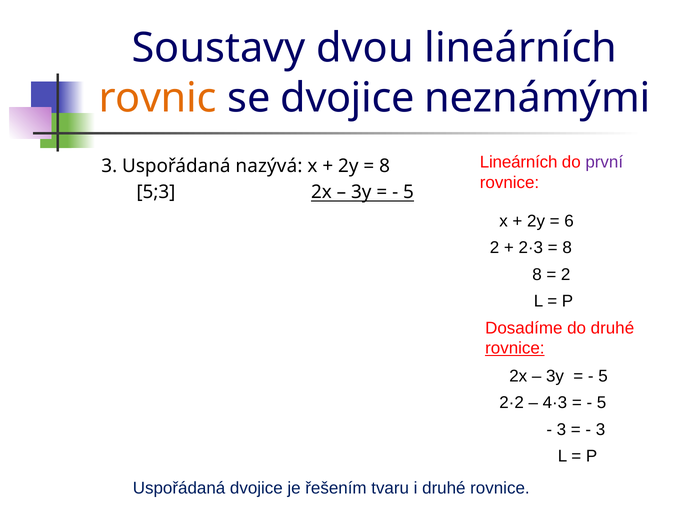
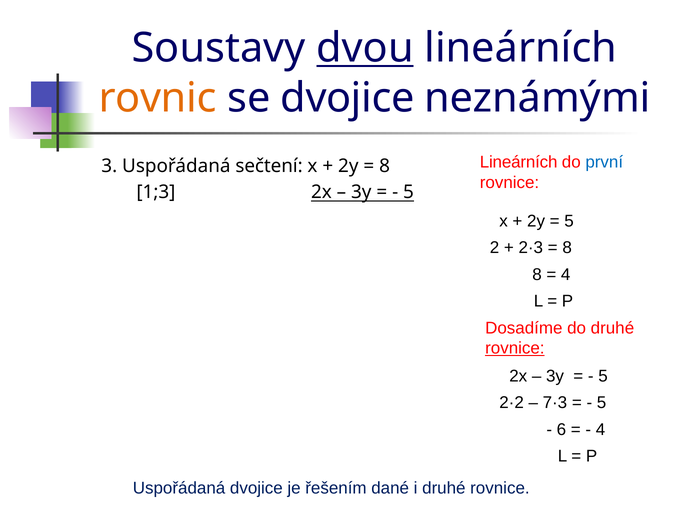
dvou underline: none -> present
první colour: purple -> blue
nazývá: nazývá -> sečtení
5;3: 5;3 -> 1;3
6 at (569, 221): 6 -> 5
2 at (566, 275): 2 -> 4
4·3: 4·3 -> 7·3
3 at (561, 430): 3 -> 6
3 at (601, 430): 3 -> 4
tvaru: tvaru -> dané
